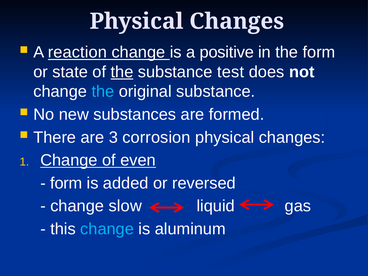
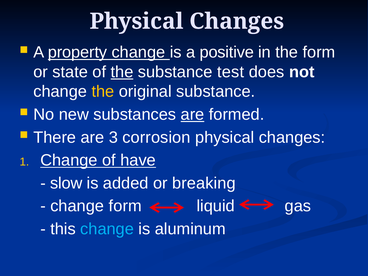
reaction: reaction -> property
the at (103, 92) colour: light blue -> yellow
are at (193, 114) underline: none -> present
even: even -> have
form at (66, 183): form -> slow
reversed: reversed -> breaking
change slow: slow -> form
